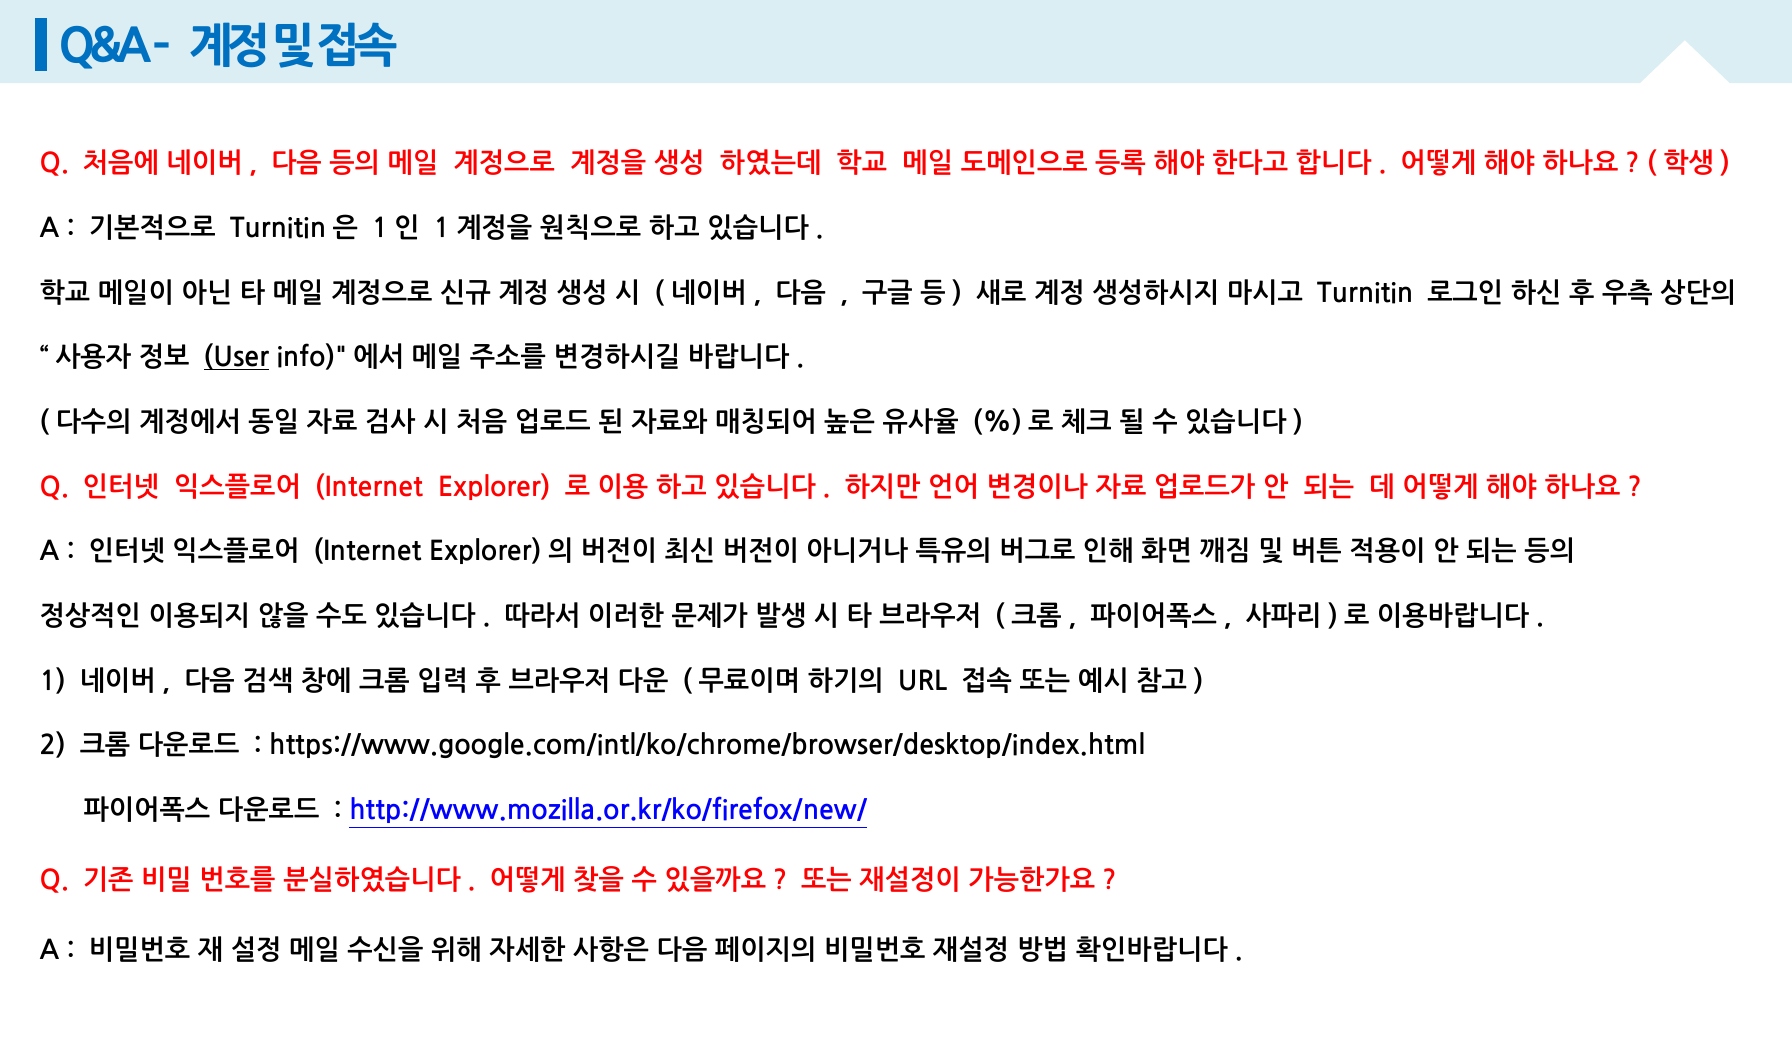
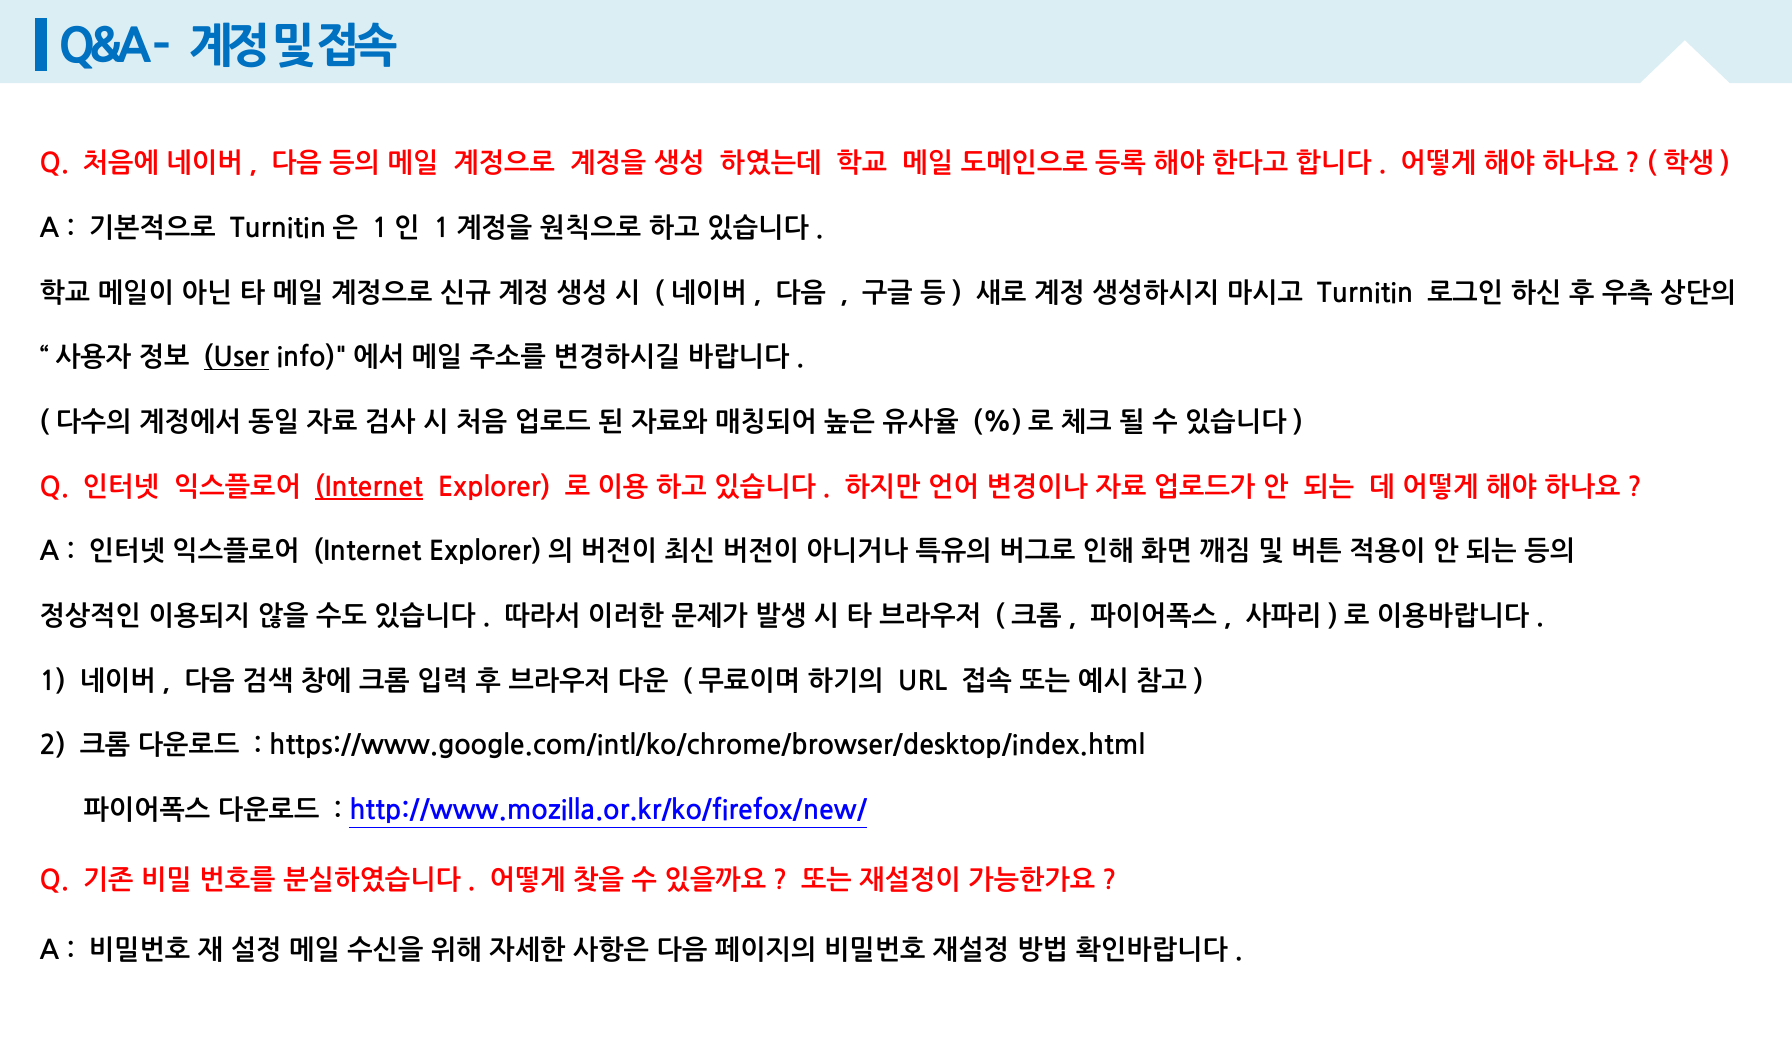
Internet at (369, 487) underline: none -> present
